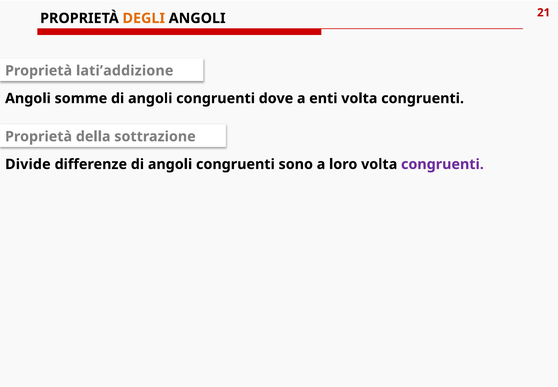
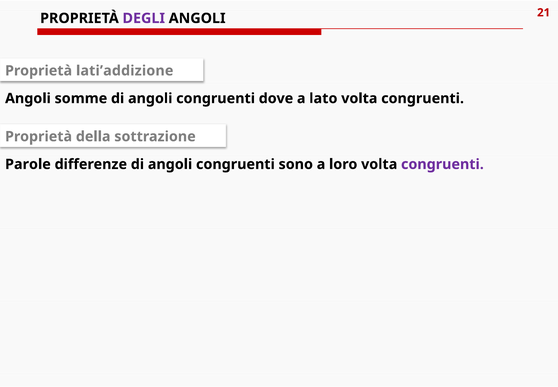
DEGLI colour: orange -> purple
enti: enti -> lato
Divide: Divide -> Parole
